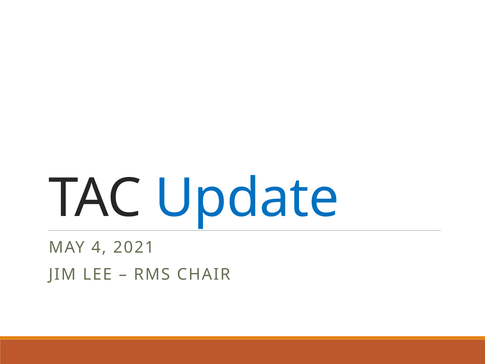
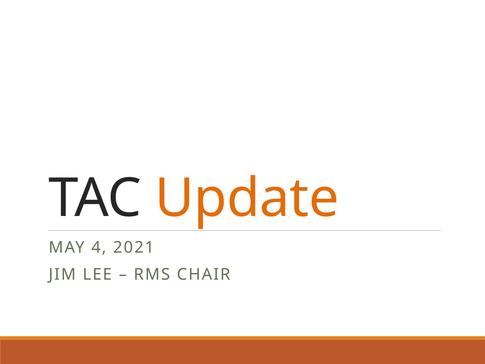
Update colour: blue -> orange
